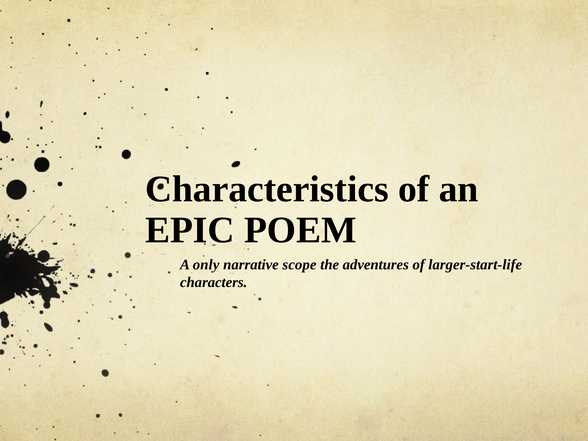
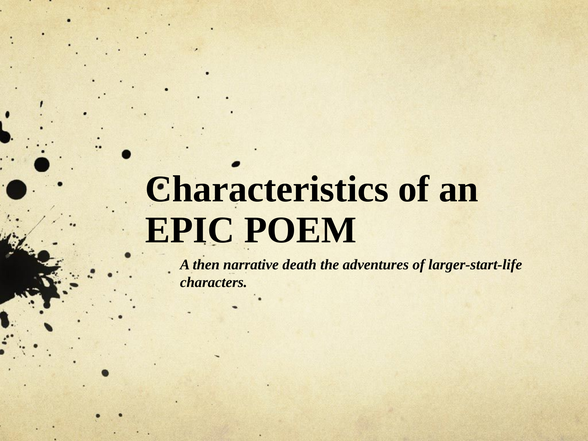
only: only -> then
scope: scope -> death
